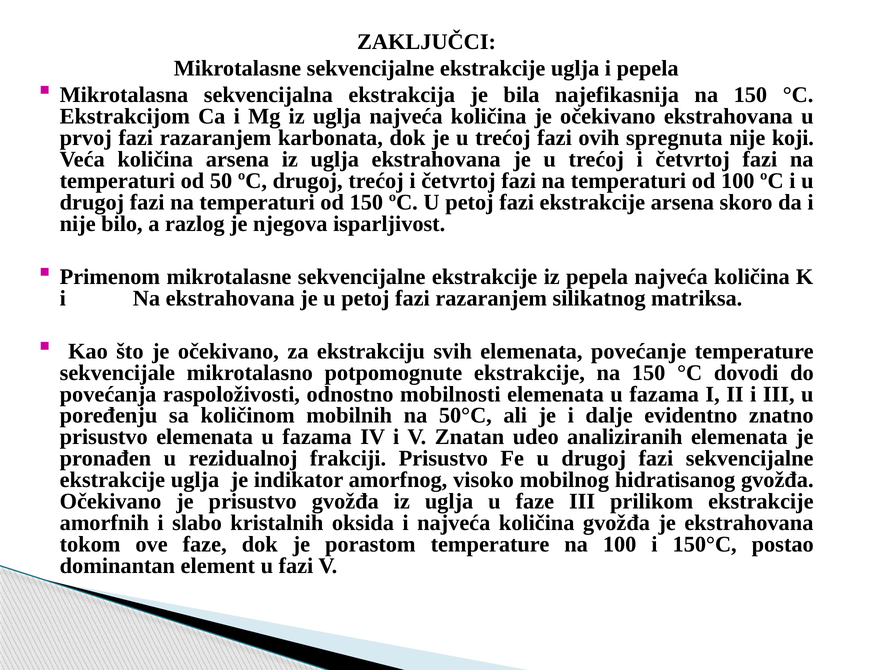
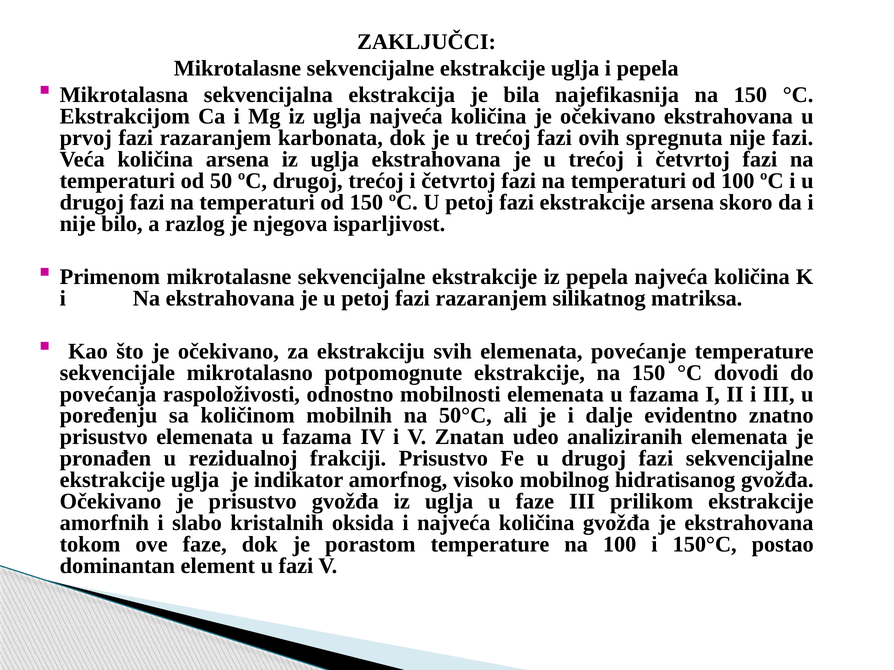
nije koji: koji -> fazi
